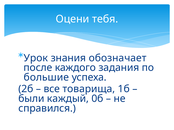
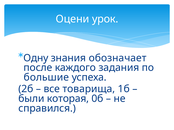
тебя: тебя -> урок
Урок: Урок -> Одну
каждый: каждый -> которая
